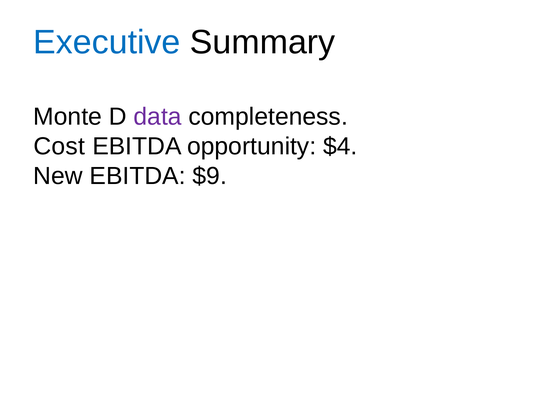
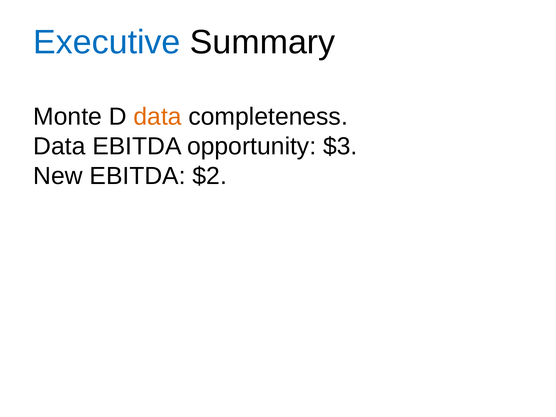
data at (158, 117) colour: purple -> orange
Cost at (59, 146): Cost -> Data
$4: $4 -> $3
$9: $9 -> $2
